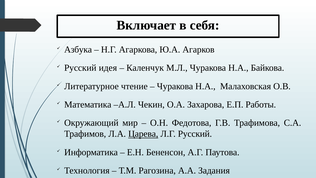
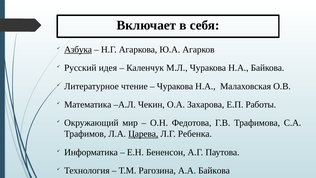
Азбука underline: none -> present
Л.Г Русский: Русский -> Ребенка
А.А Задания: Задания -> Байкова
